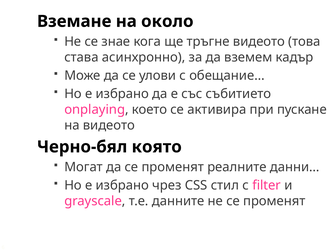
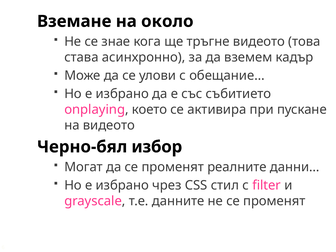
която: която -> избор
